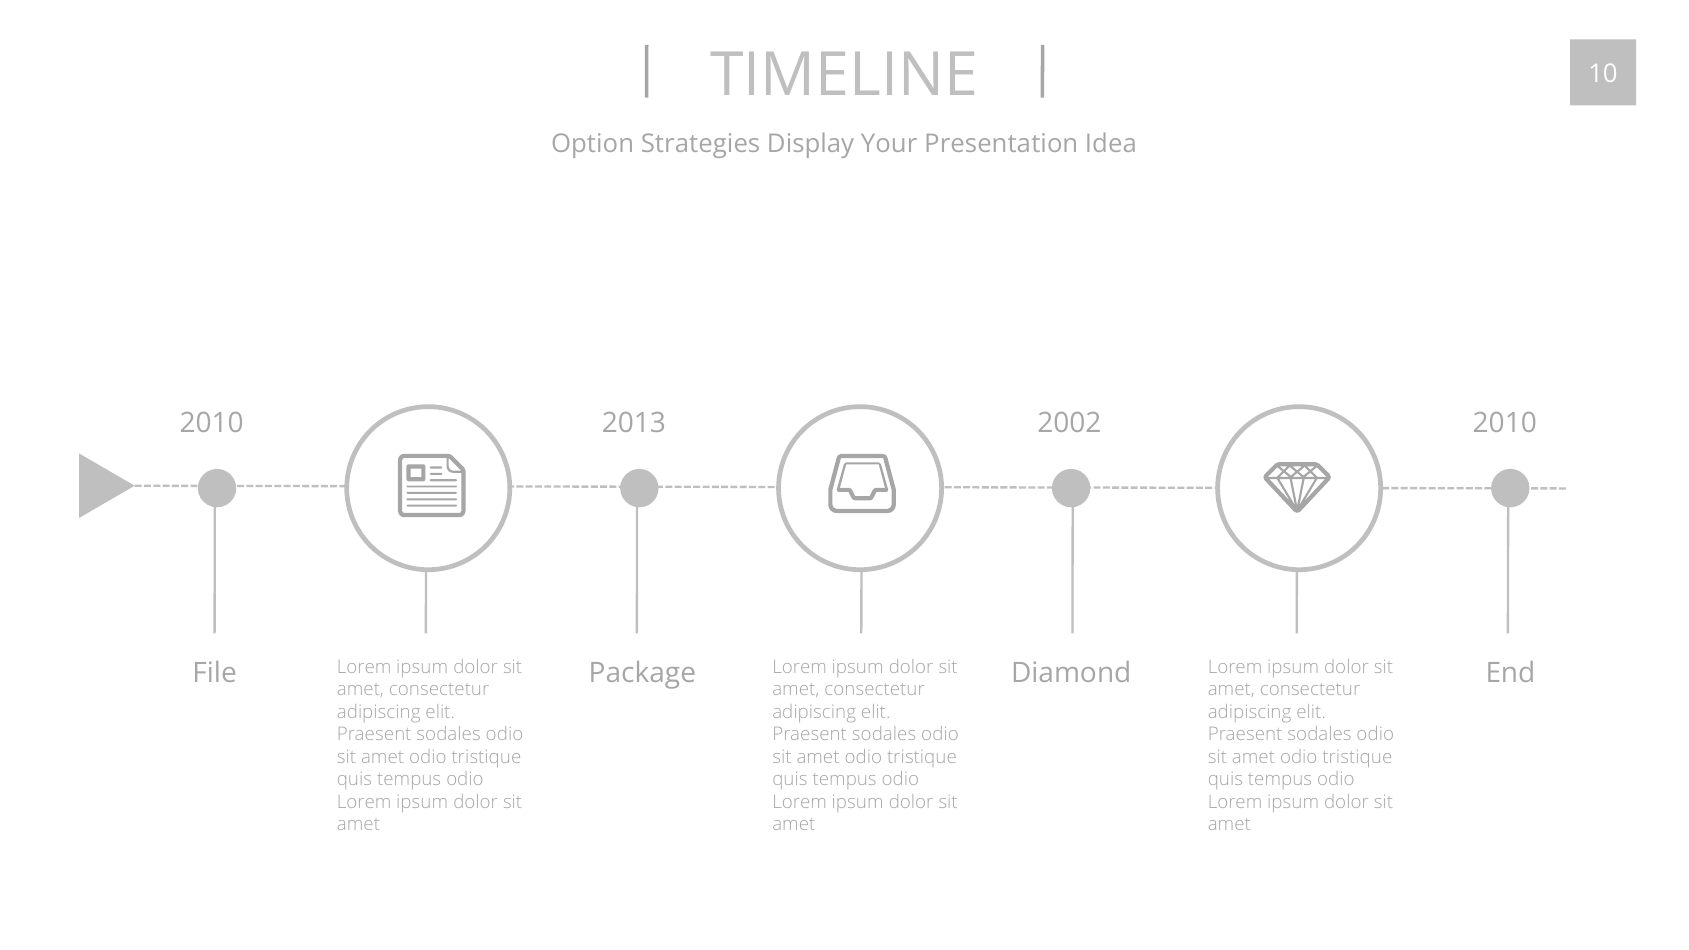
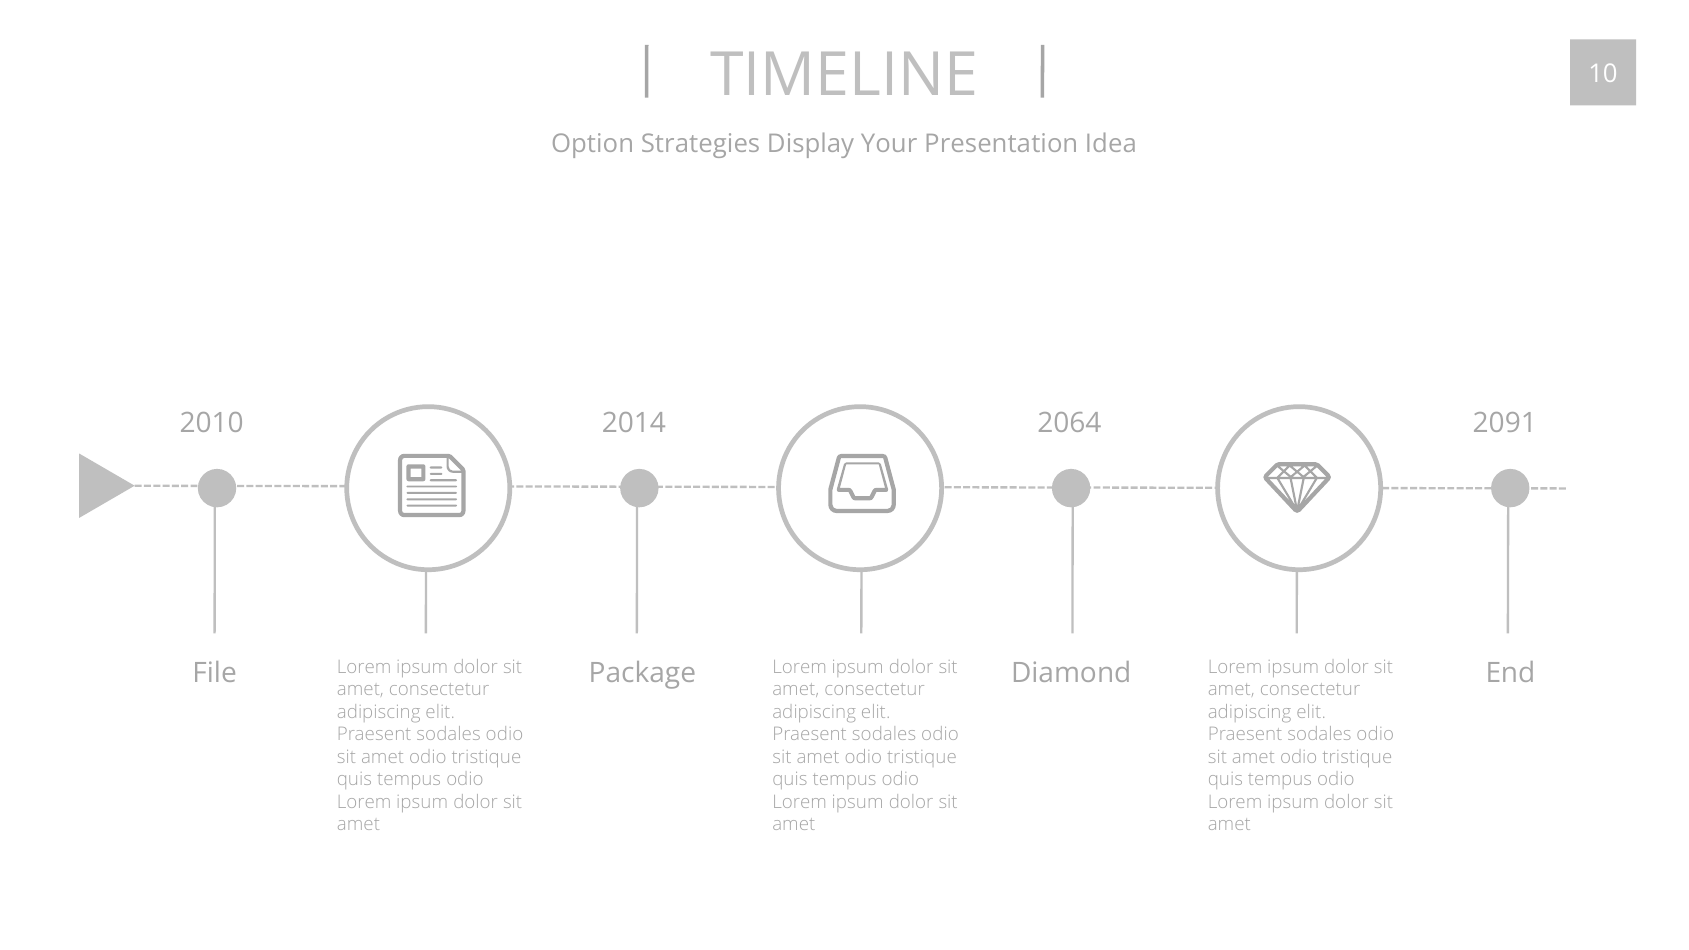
2013: 2013 -> 2014
2002: 2002 -> 2064
2010 at (1505, 423): 2010 -> 2091
